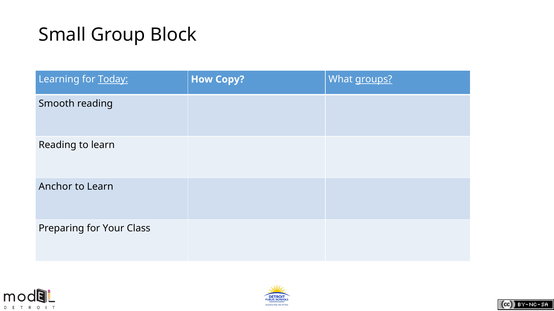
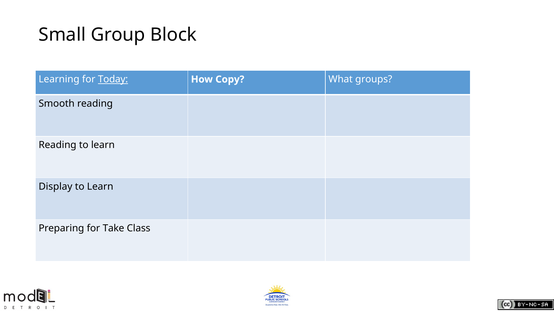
groups underline: present -> none
Anchor: Anchor -> Display
Your: Your -> Take
